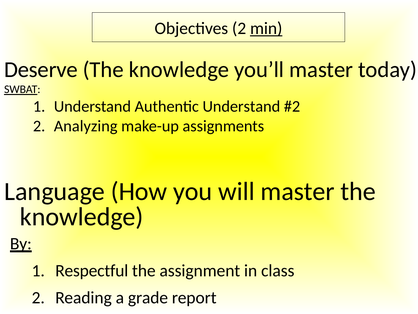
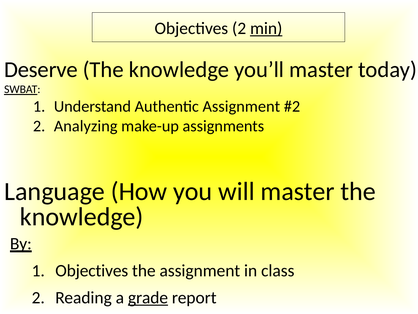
Authentic Understand: Understand -> Assignment
Respectful at (92, 270): Respectful -> Objectives
grade underline: none -> present
